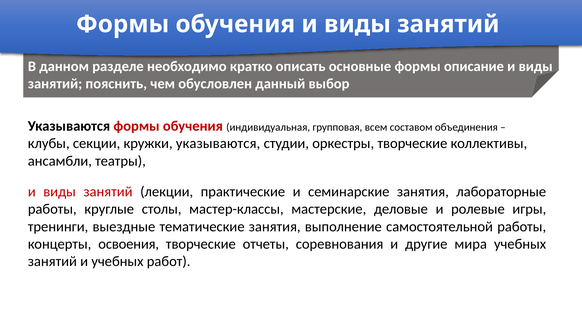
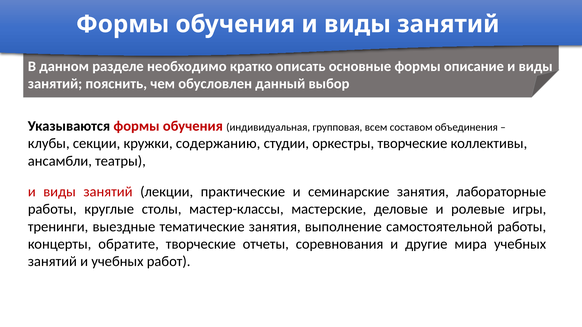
кружки указываются: указываются -> содержанию
освоения: освоения -> обратите
